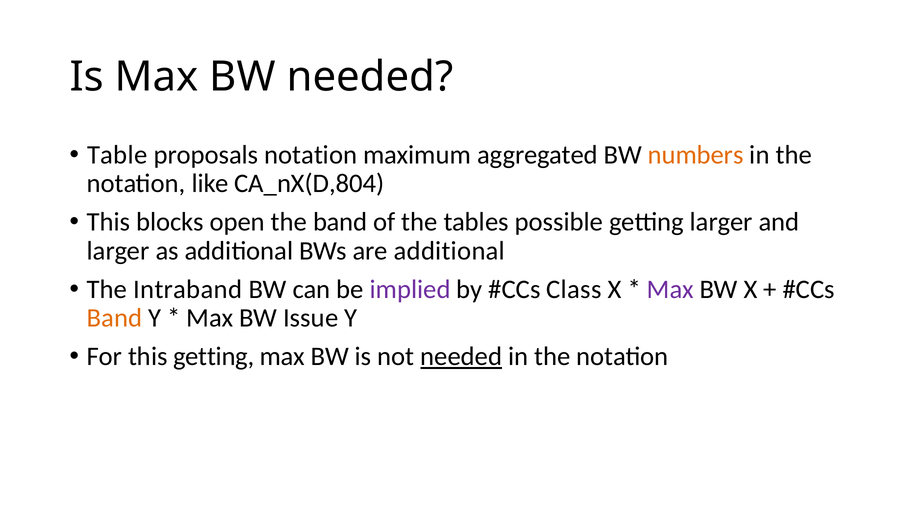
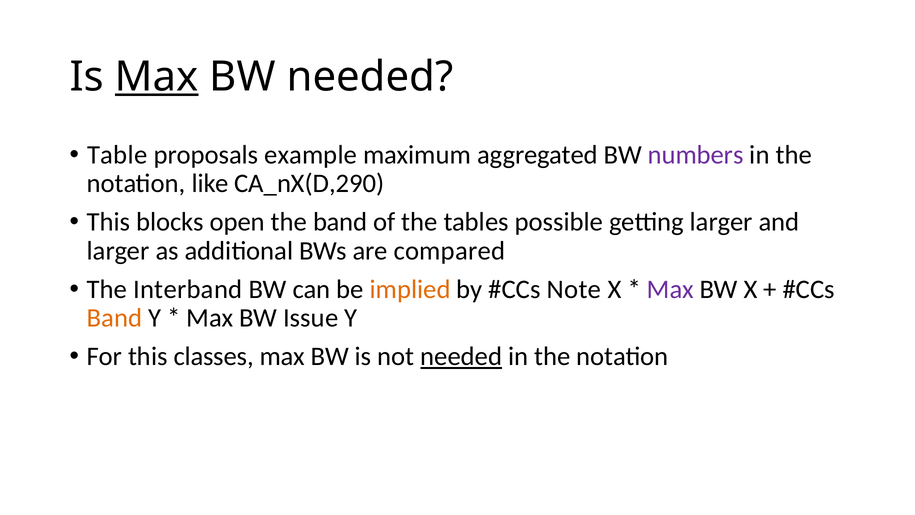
Max at (157, 77) underline: none -> present
proposals notation: notation -> example
numbers colour: orange -> purple
CA_nX(D,804: CA_nX(D,804 -> CA_nX(D,290
are additional: additional -> compared
Intraband: Intraband -> Interband
implied colour: purple -> orange
Class: Class -> Note
this getting: getting -> classes
